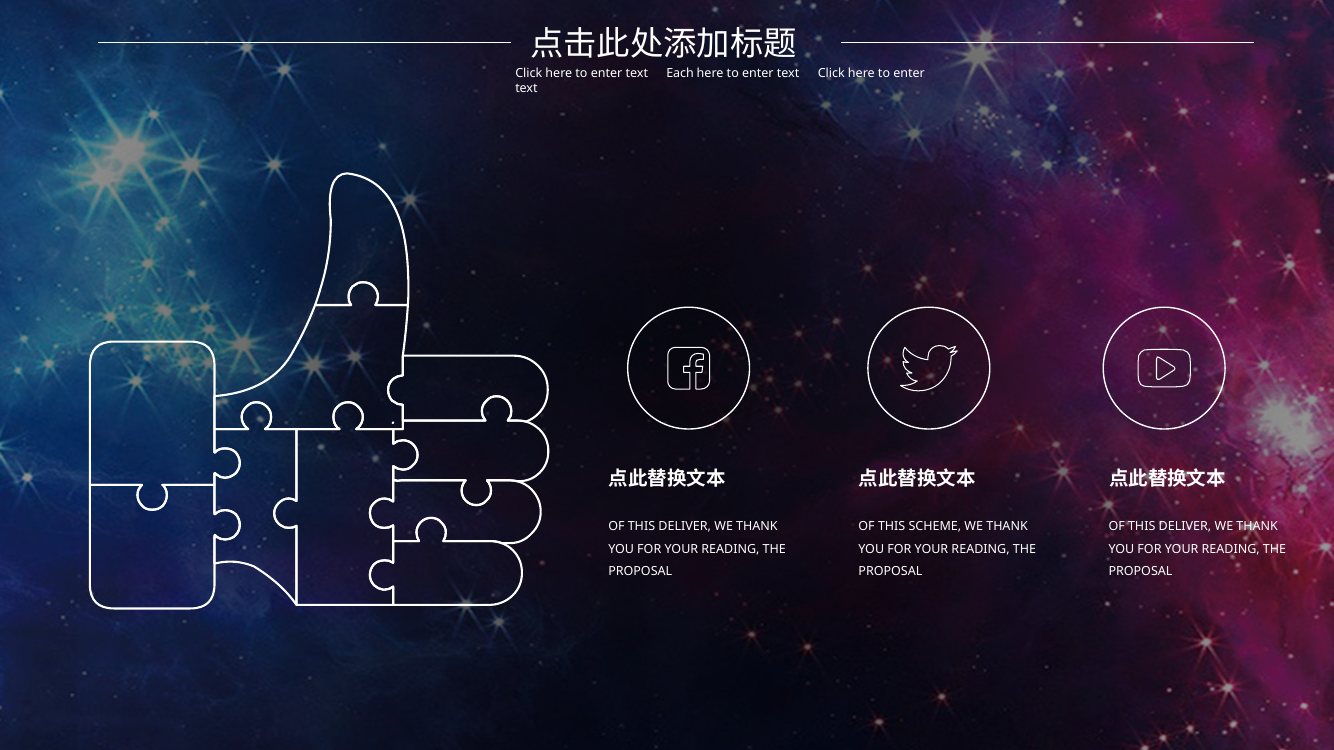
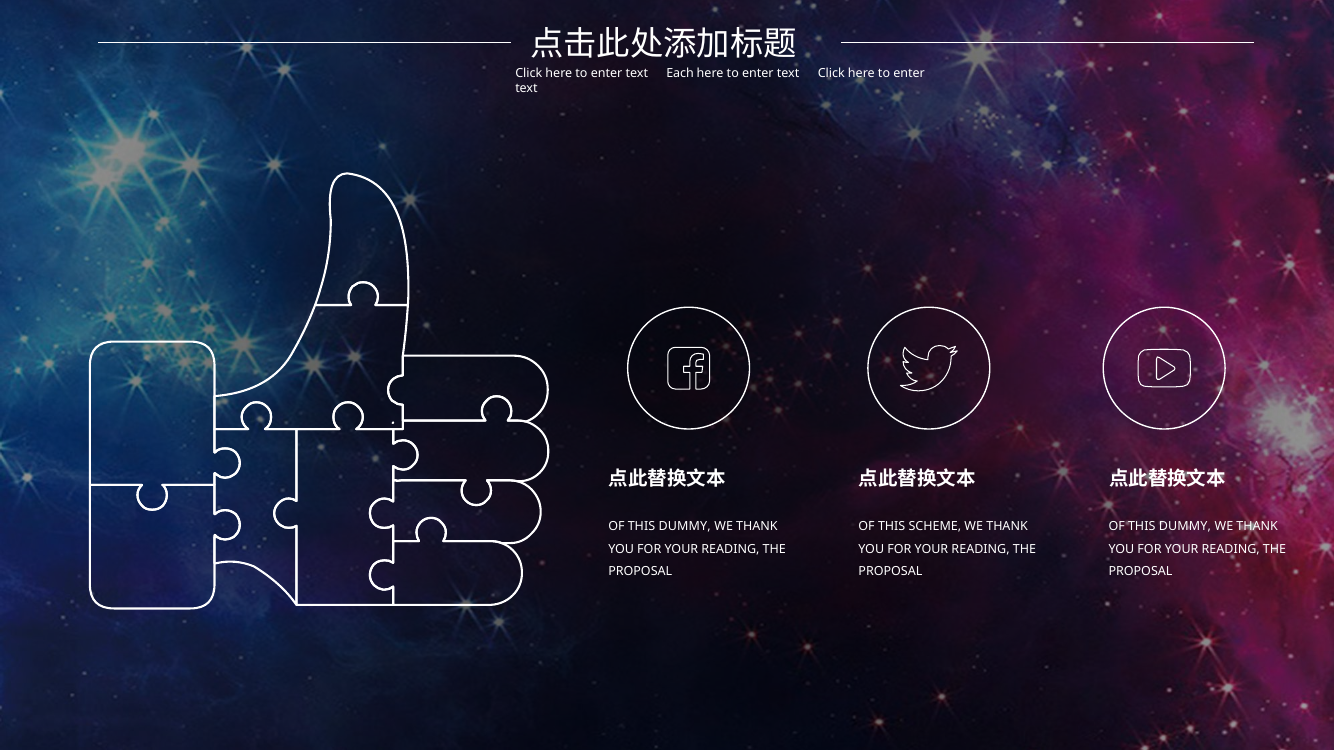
DELIVER at (685, 527): DELIVER -> DUMMY
DELIVER at (1185, 527): DELIVER -> DUMMY
